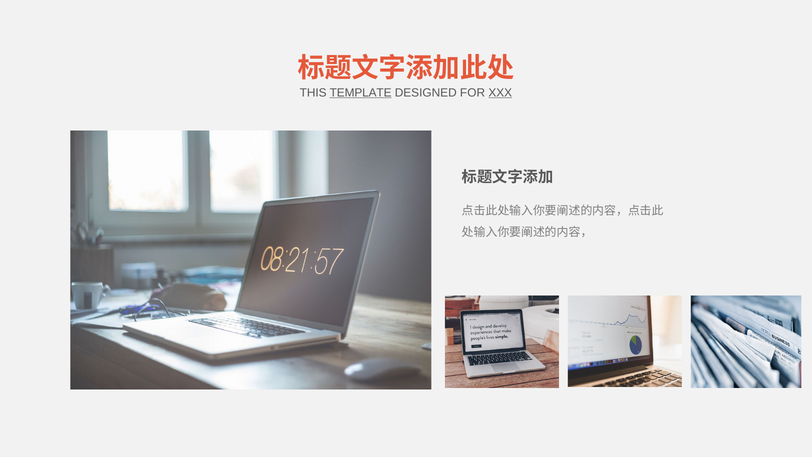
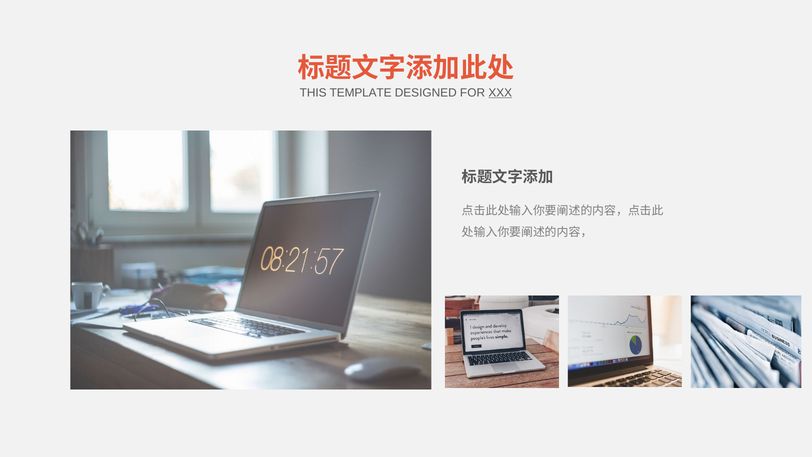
TEMPLATE underline: present -> none
